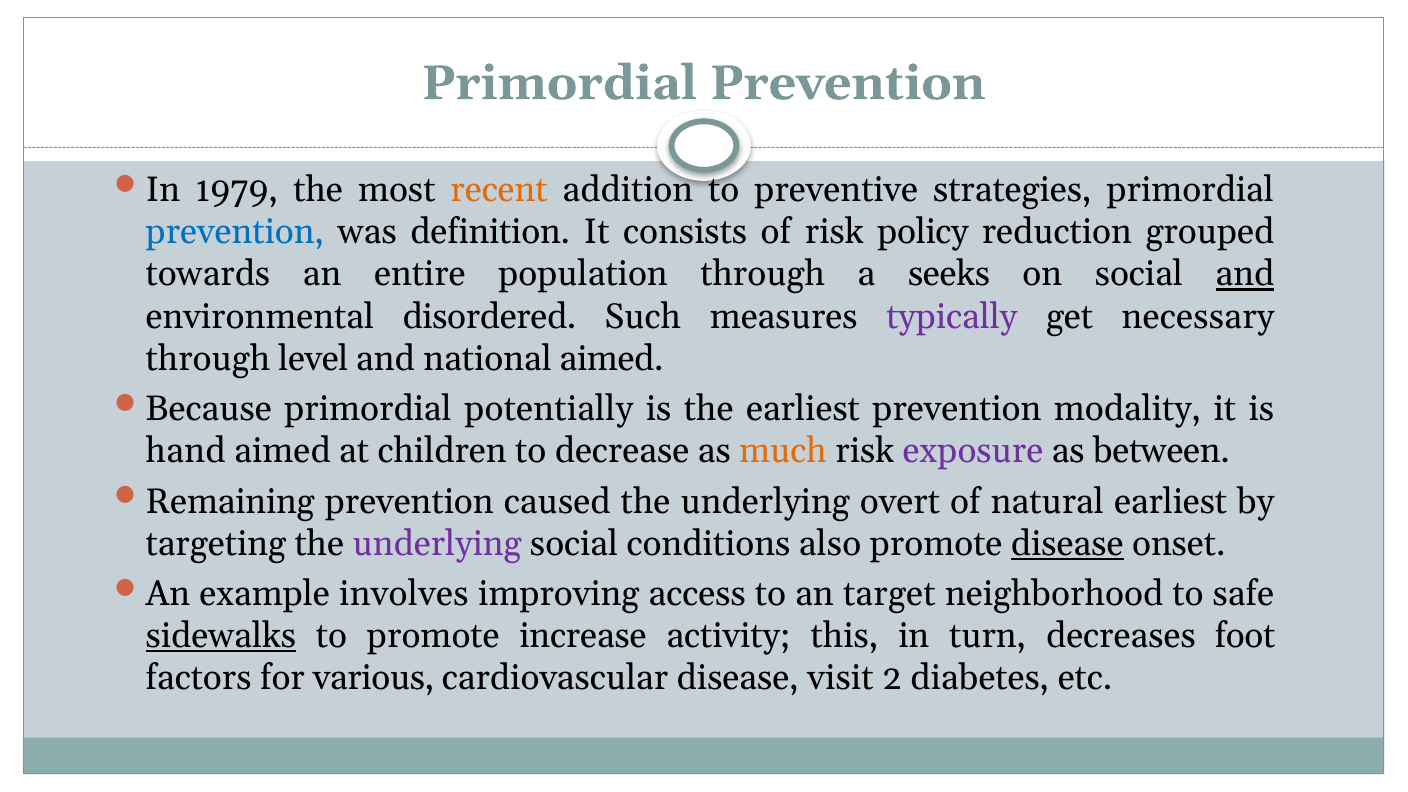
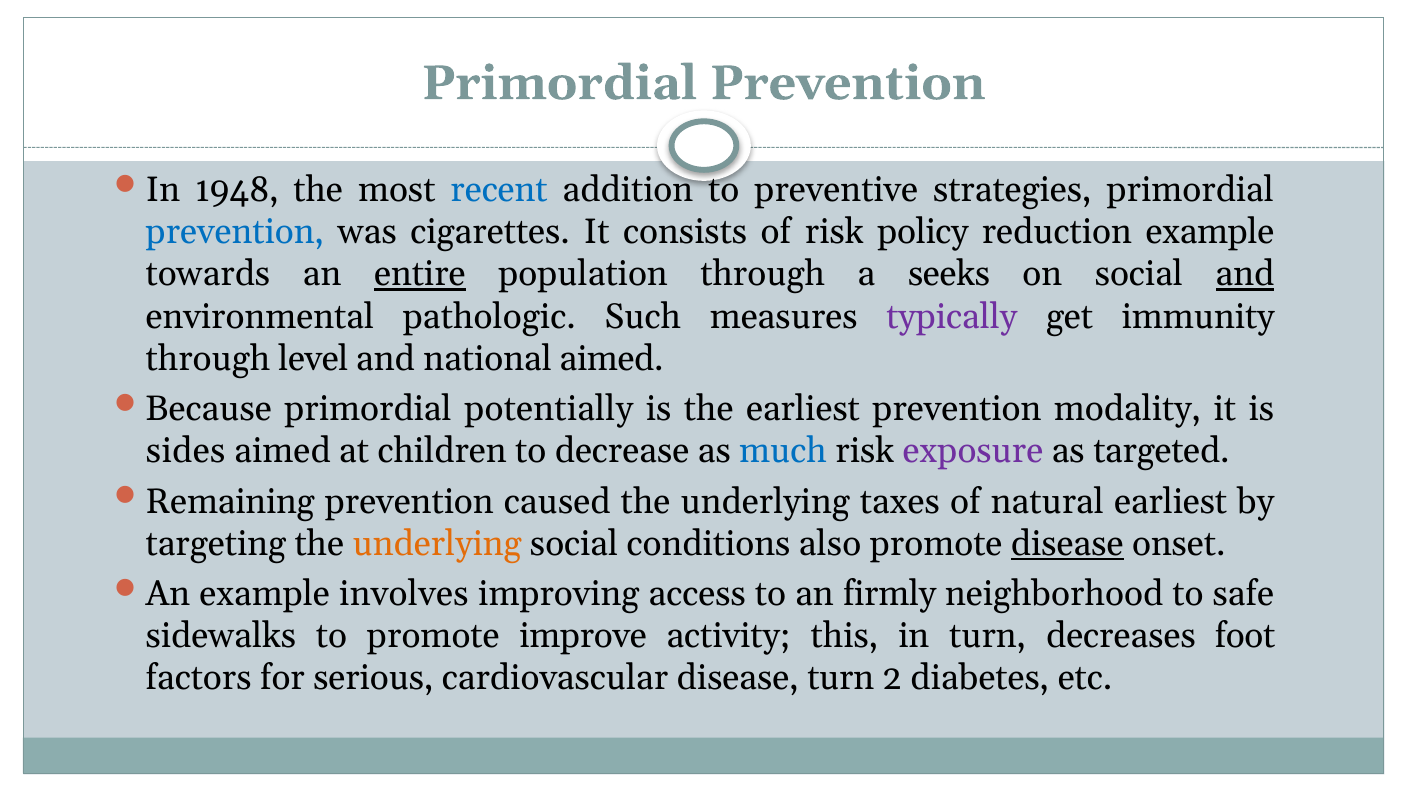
1979: 1979 -> 1948
recent colour: orange -> blue
definition: definition -> cigarettes
reduction grouped: grouped -> example
entire underline: none -> present
disordered: disordered -> pathologic
necessary: necessary -> immunity
hand: hand -> sides
much colour: orange -> blue
between: between -> targeted
overt: overt -> taxes
underlying at (437, 544) colour: purple -> orange
target: target -> firmly
sidewalks underline: present -> none
increase: increase -> improve
various: various -> serious
disease visit: visit -> turn
